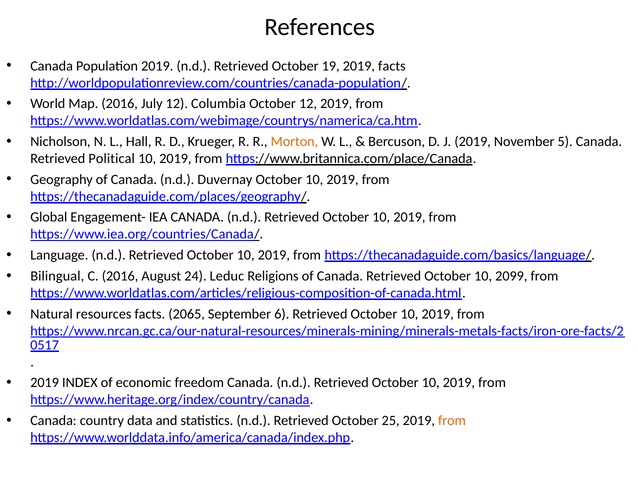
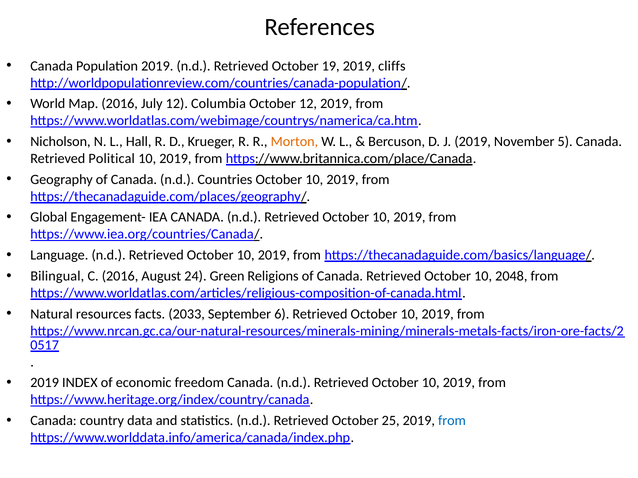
2019 facts: facts -> cliffs
Duvernay: Duvernay -> Countries
Leduc: Leduc -> Green
2099: 2099 -> 2048
2065: 2065 -> 2033
from at (452, 421) colour: orange -> blue
